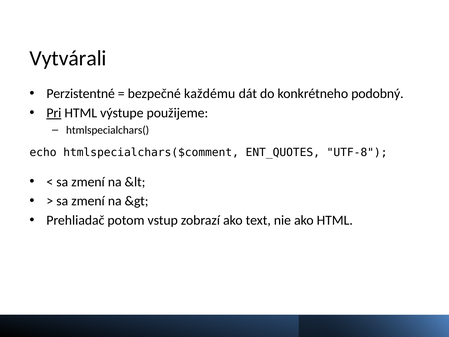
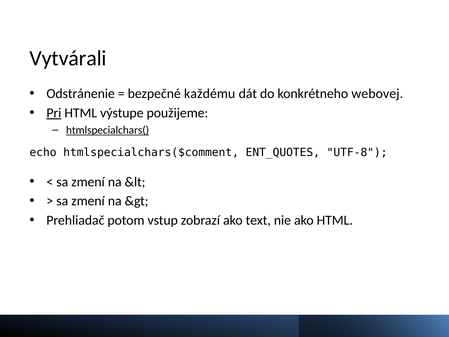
Perzistentné: Perzistentné -> Odstránenie
podobný: podobný -> webovej
htmlspecialchars( underline: none -> present
